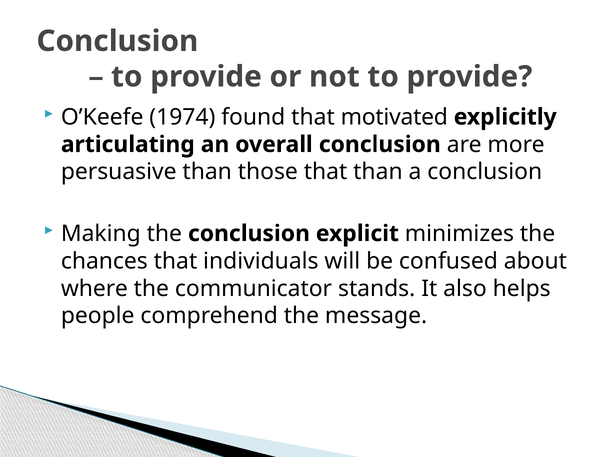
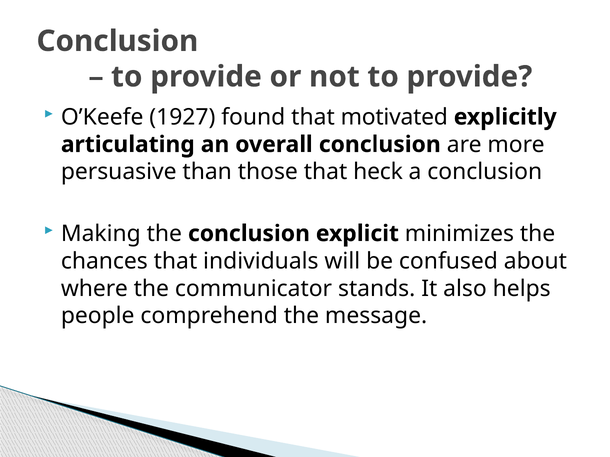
1974: 1974 -> 1927
that than: than -> heck
